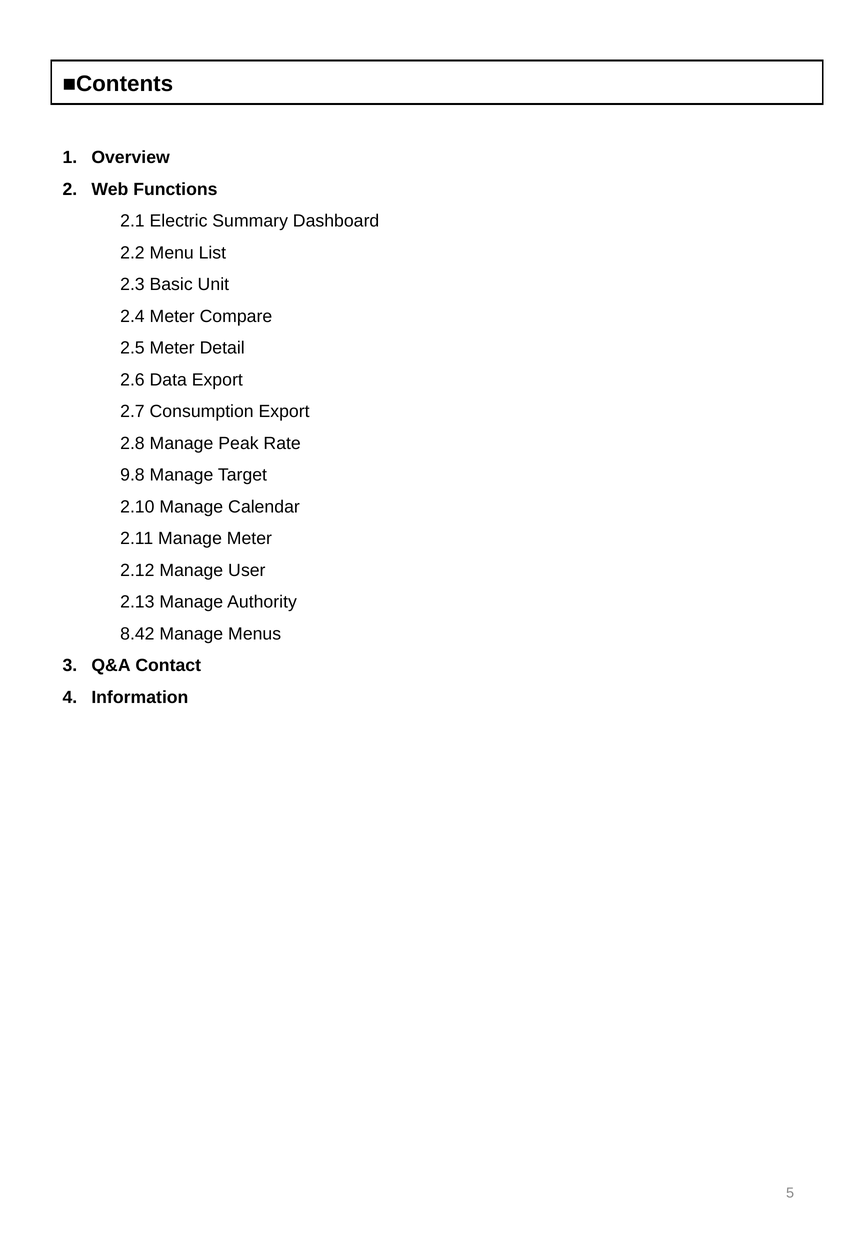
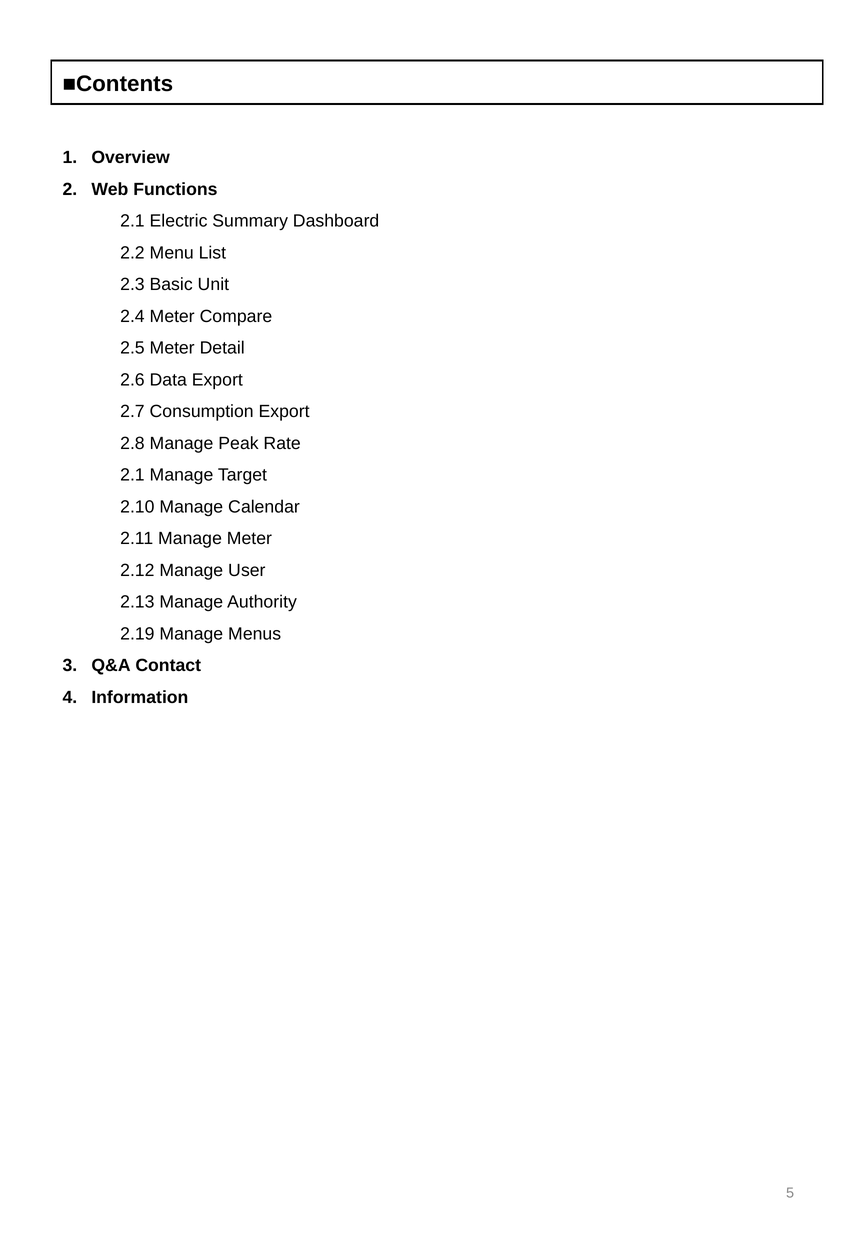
9.8 at (132, 475): 9.8 -> 2.1
8.42: 8.42 -> 2.19
